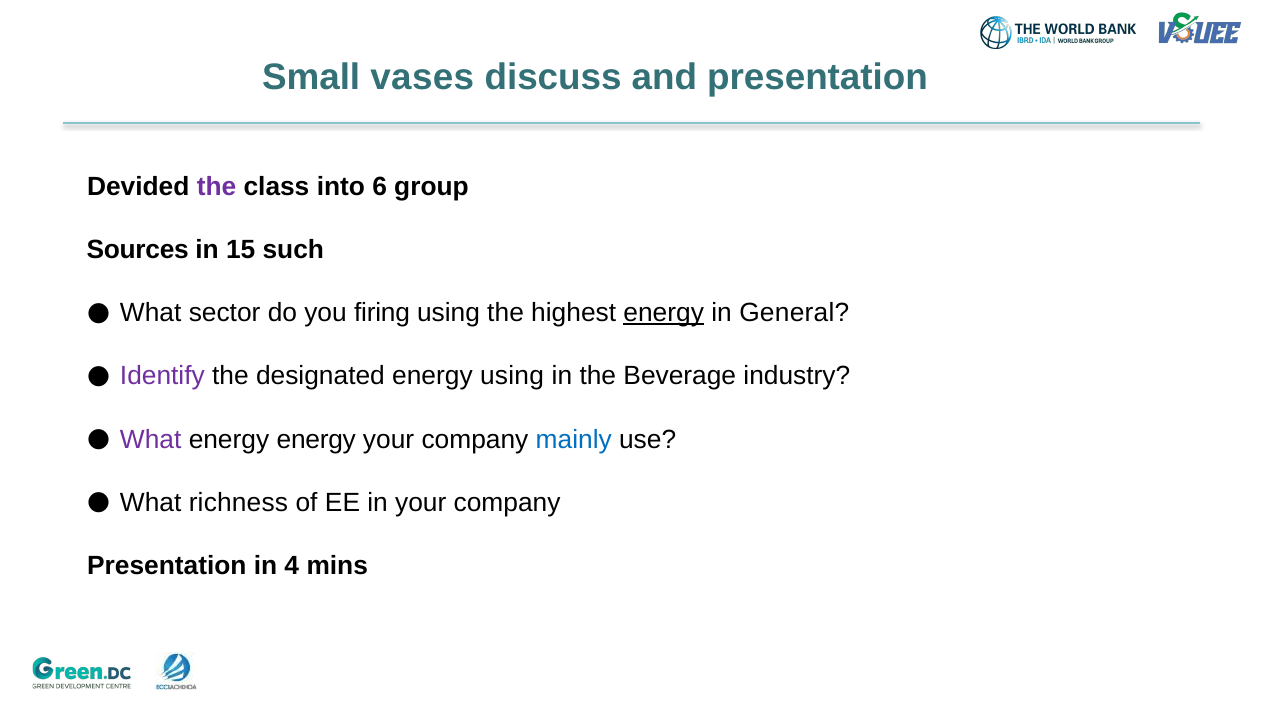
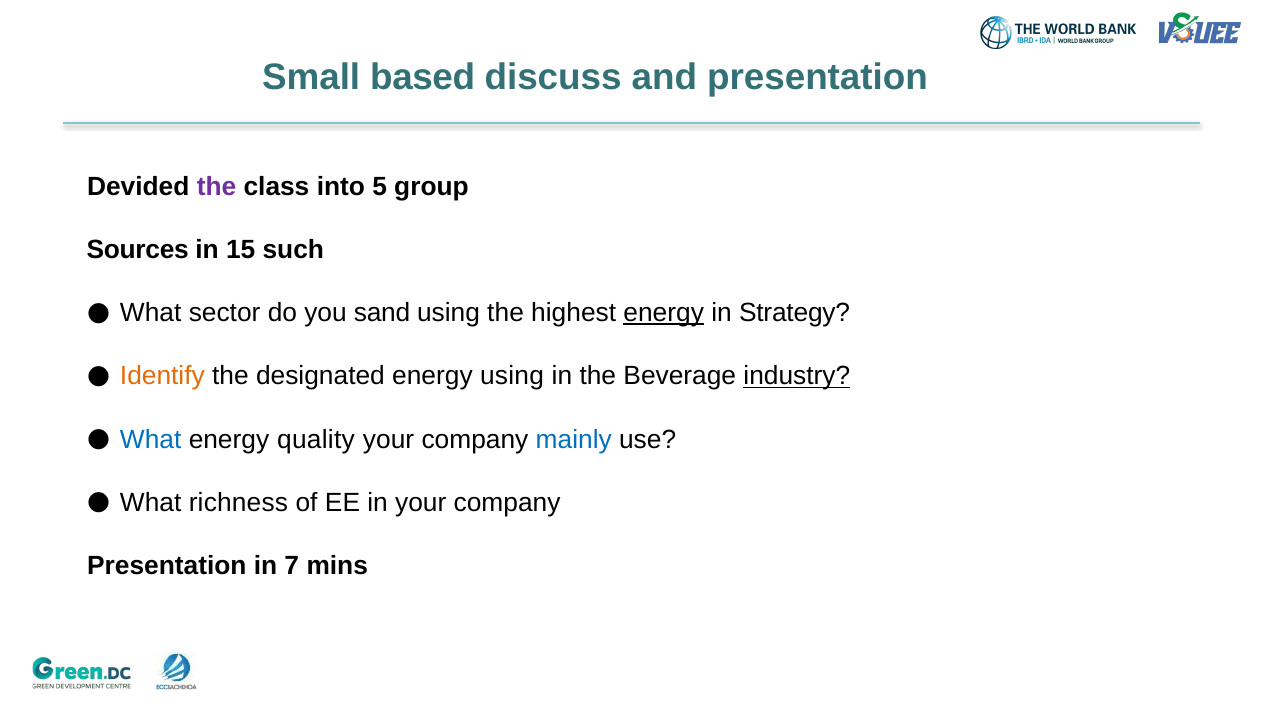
vases: vases -> based
6: 6 -> 5
firing: firing -> sand
General: General -> Strategy
Identify colour: purple -> orange
industry underline: none -> present
What at (151, 439) colour: purple -> blue
energy energy: energy -> quality
4: 4 -> 7
